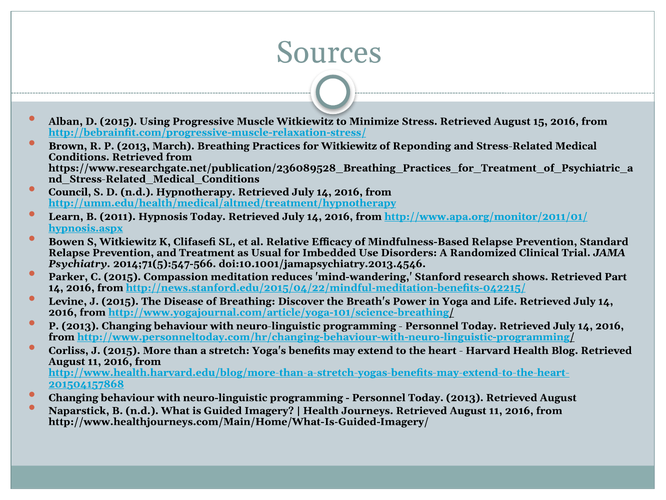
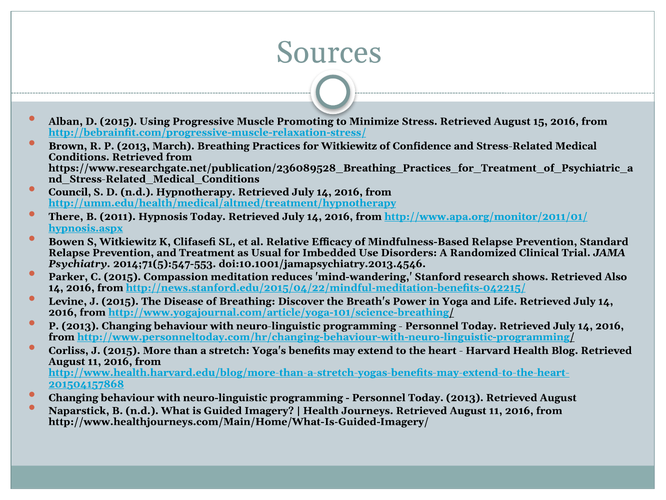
Muscle Witkiewitz: Witkiewitz -> Promoting
Reponding: Reponding -> Confidence
Learn: Learn -> There
2014;71(5):547-566: 2014;71(5):547-566 -> 2014;71(5):547-553
Part: Part -> Also
